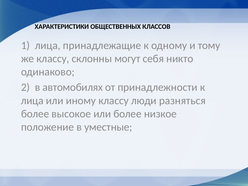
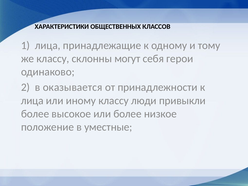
никто: никто -> герои
автомобилях: автомобилях -> оказывается
разняться: разняться -> привыкли
